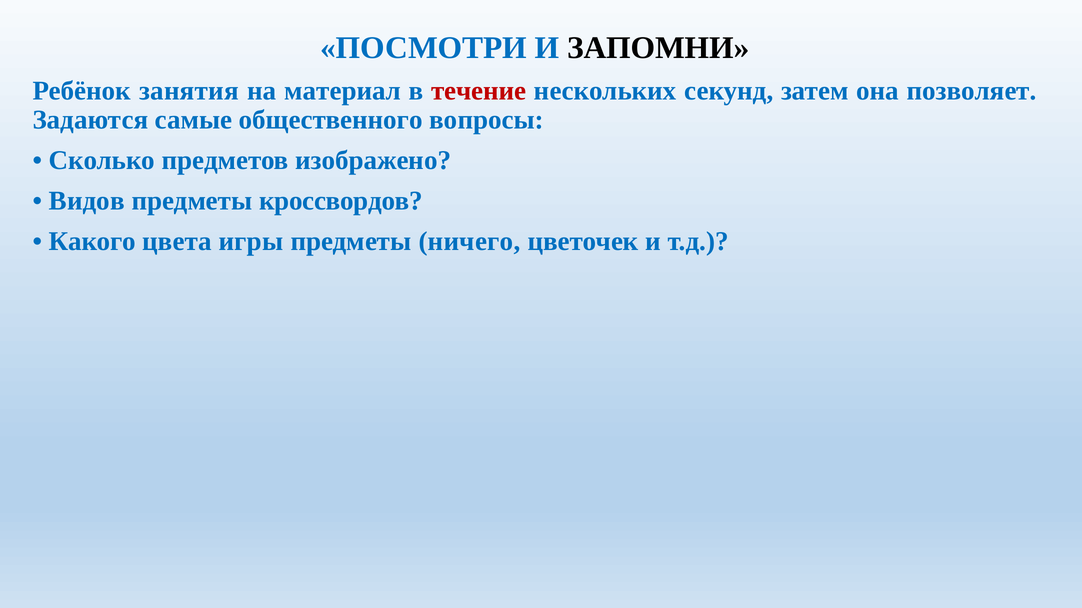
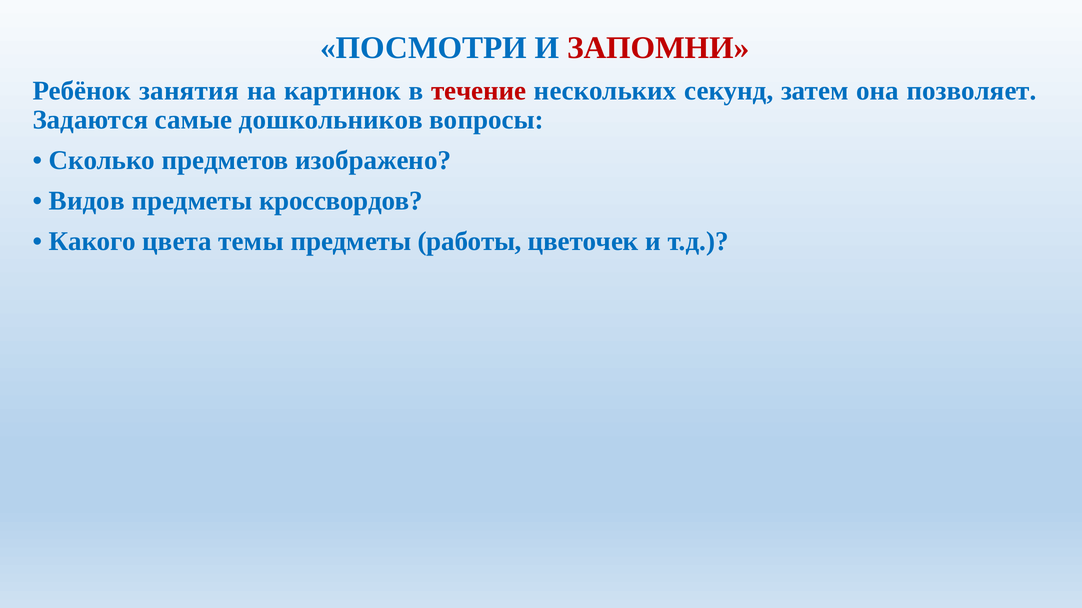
ЗАПОМНИ colour: black -> red
материал: материал -> картинок
общественного: общественного -> дошкольников
игры: игры -> темы
ничего: ничего -> работы
